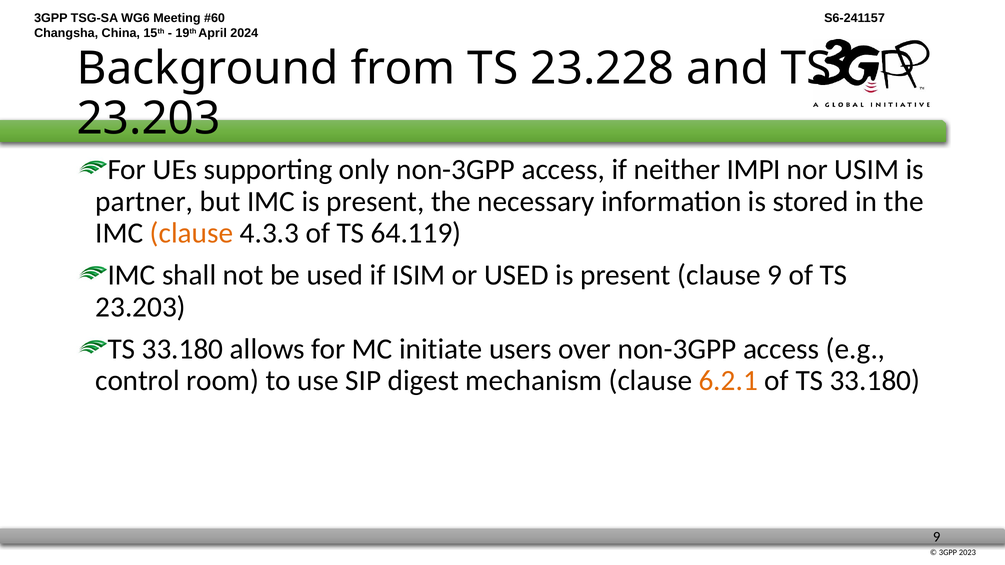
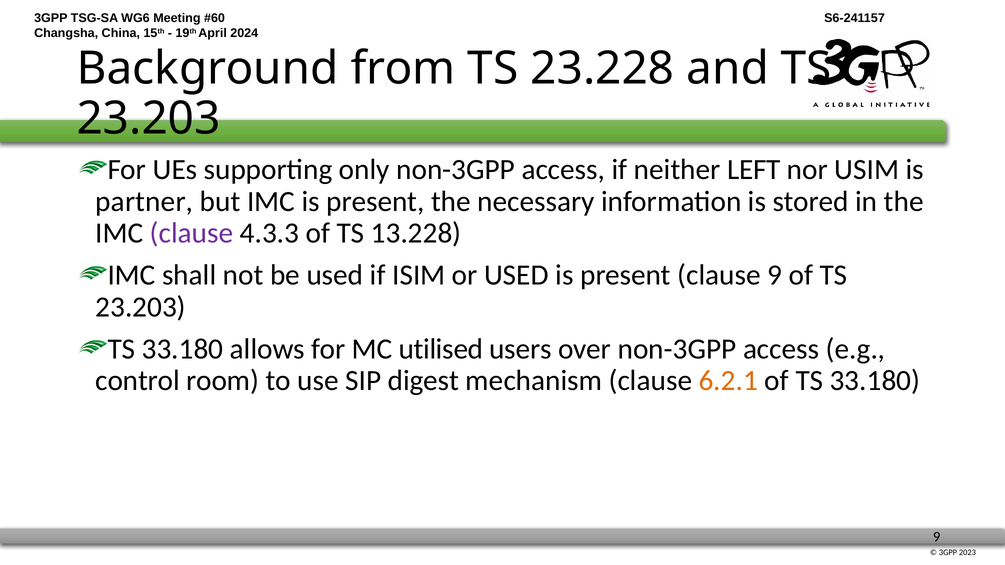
IMPI: IMPI -> LEFT
clause at (192, 233) colour: orange -> purple
64.119: 64.119 -> 13.228
initiate: initiate -> utilised
